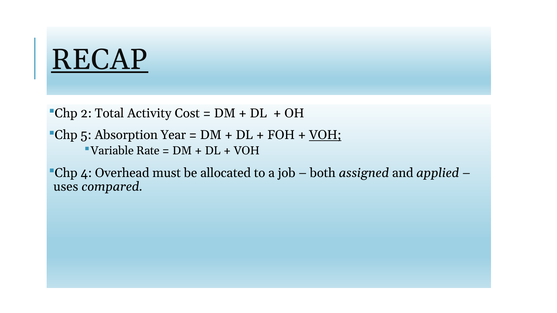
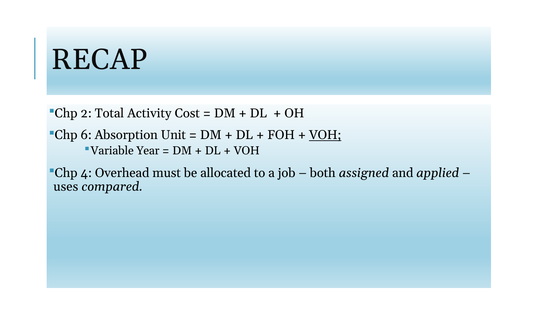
RECAP underline: present -> none
5: 5 -> 6
Year: Year -> Unit
Rate: Rate -> Year
